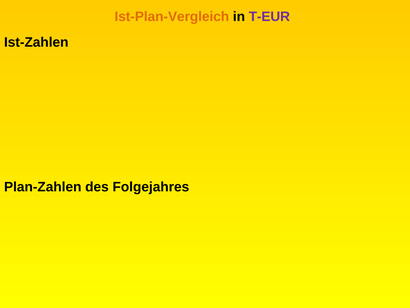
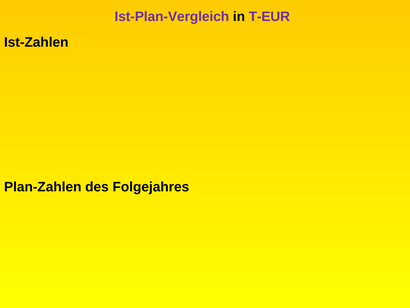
Ist-Plan-Vergleich colour: orange -> purple
